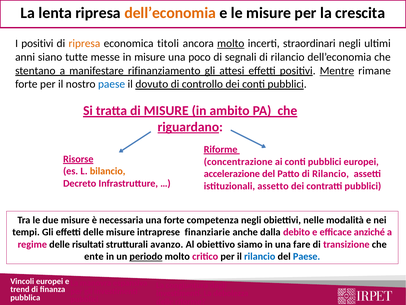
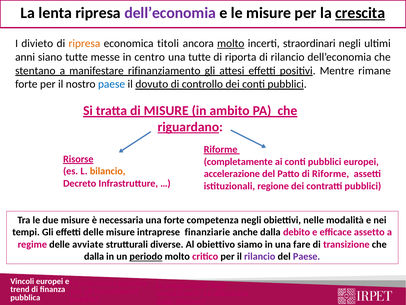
dell’economia at (170, 13) colour: orange -> purple
crescita underline: none -> present
I positivi: positivi -> divieto
in misure: misure -> centro
una poco: poco -> tutte
segnali: segnali -> riporta
Mentre underline: present -> none
concentrazione: concentrazione -> completamente
Patto di Rilancio: Rilancio -> Riforme
assetto: assetto -> regione
anziché: anziché -> assetto
risultati: risultati -> avviate
avanzo: avanzo -> diverse
ente at (94, 256): ente -> dalla
rilancio at (260, 256) colour: blue -> purple
Paese at (307, 256) colour: blue -> purple
